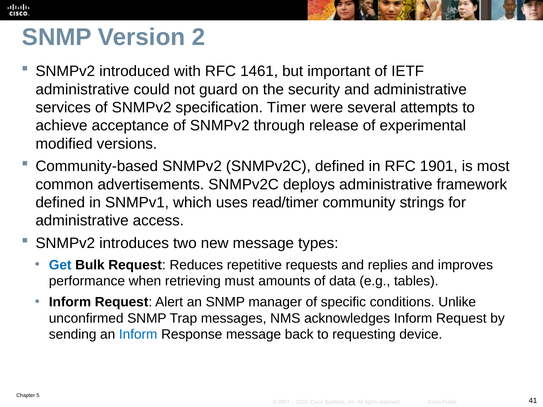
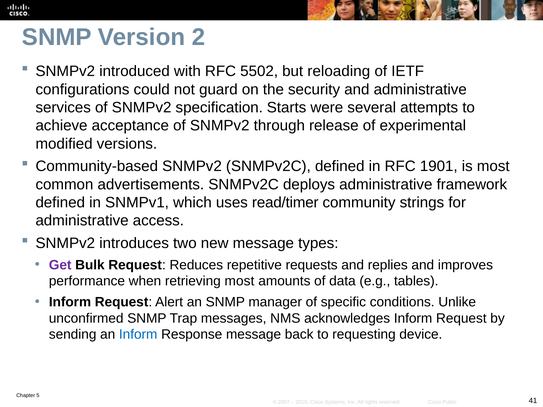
1461: 1461 -> 5502
important: important -> reloading
administrative at (82, 89): administrative -> configurations
Timer: Timer -> Starts
Get colour: blue -> purple
retrieving must: must -> most
